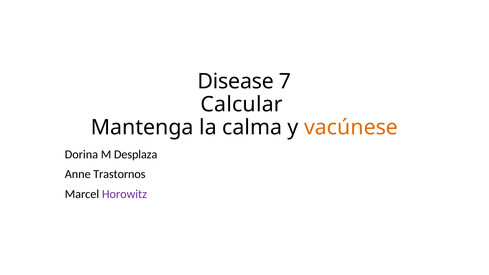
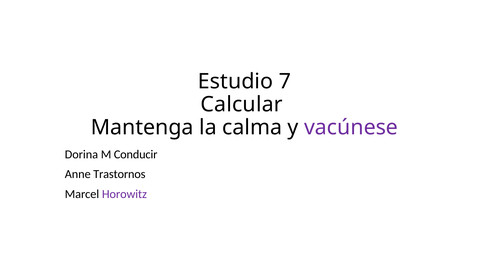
Disease: Disease -> Estudio
vacúnese colour: orange -> purple
Desplaza: Desplaza -> Conducir
